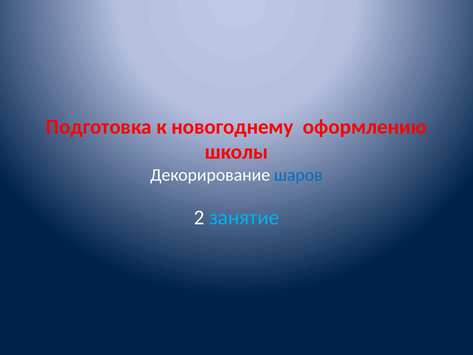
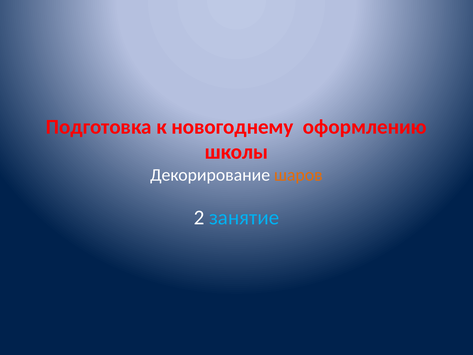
шаров colour: blue -> orange
